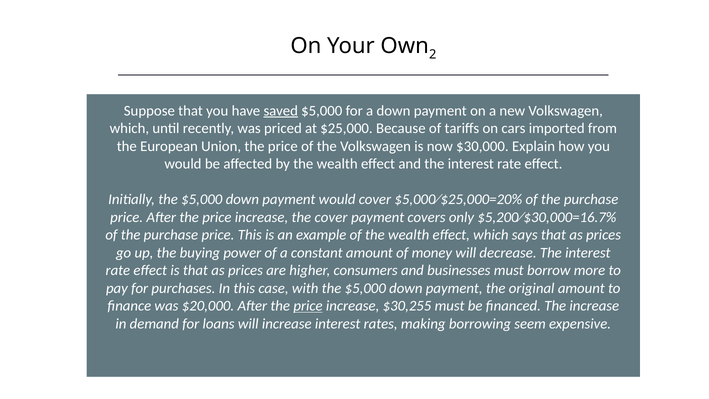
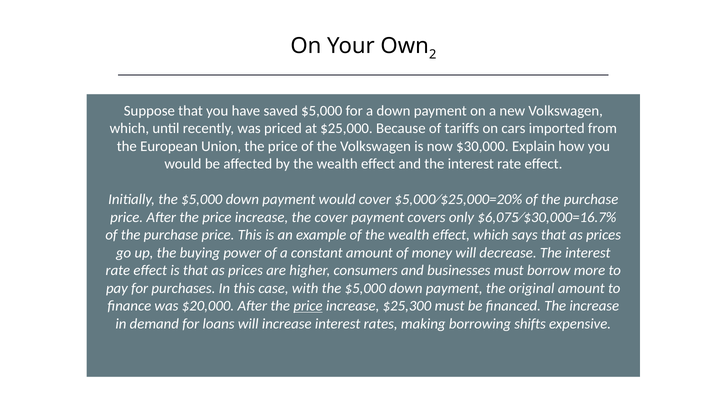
saved underline: present -> none
$5,200∕$30,000=16.7%: $5,200∕$30,000=16.7% -> $6,075∕$30,000=16.7%
$30,255: $30,255 -> $25,300
seem: seem -> shifts
